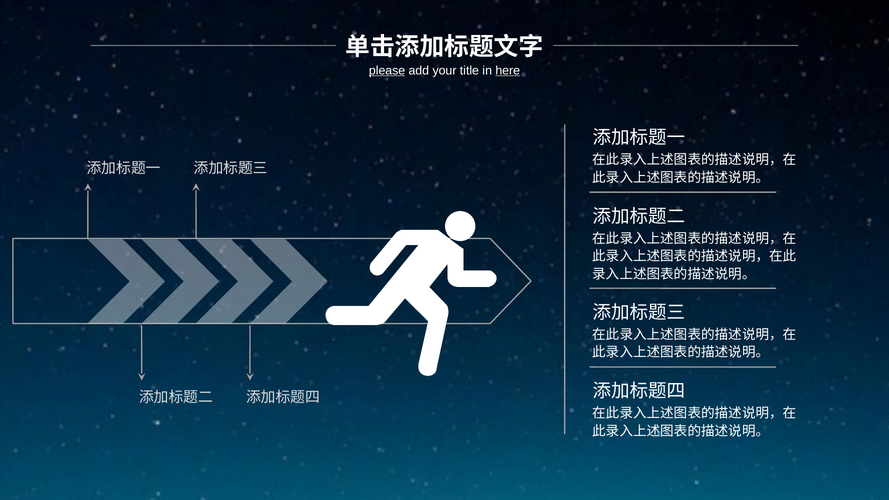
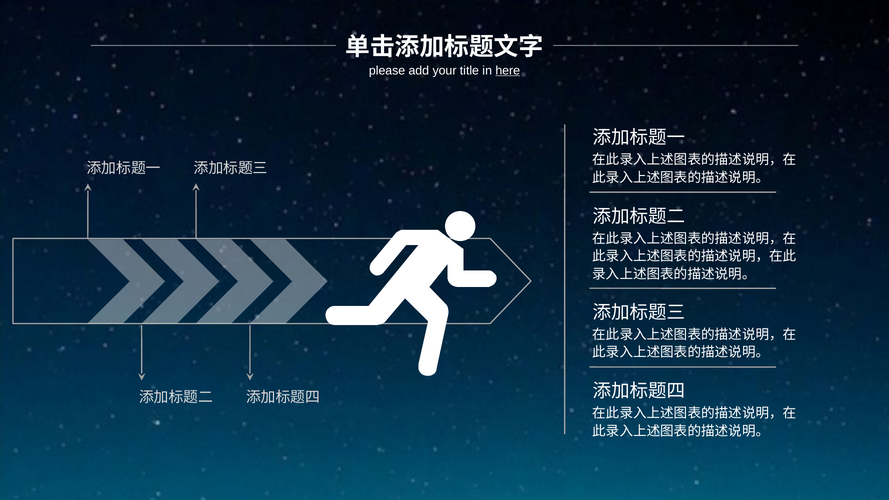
please underline: present -> none
